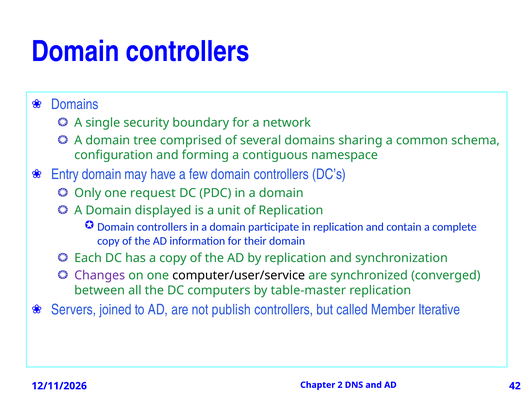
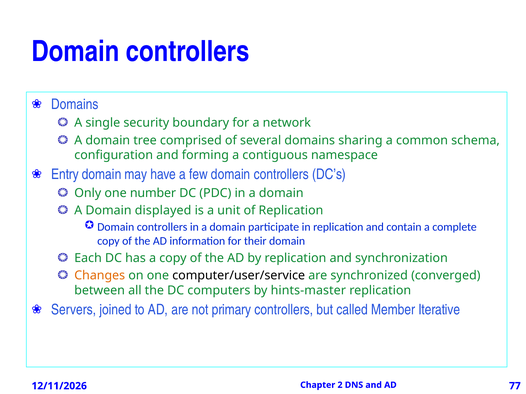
request: request -> number
Changes colour: purple -> orange
table-master: table-master -> hints-master
publish: publish -> primary
42: 42 -> 77
